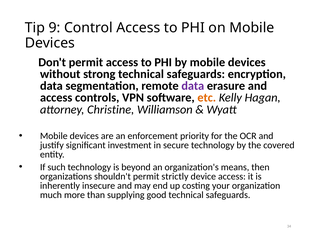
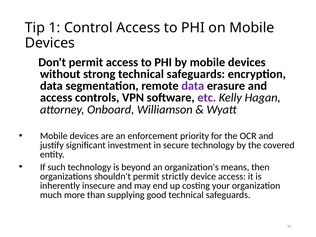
9: 9 -> 1
etc colour: orange -> purple
Christine: Christine -> Onboard
